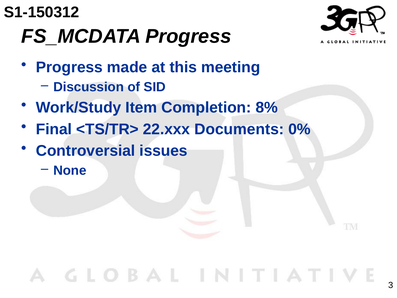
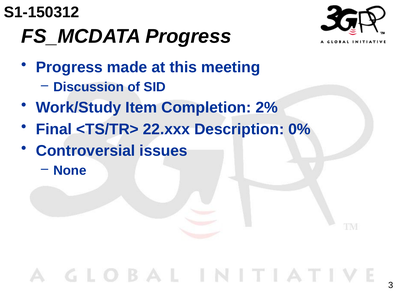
8%: 8% -> 2%
Documents: Documents -> Description
